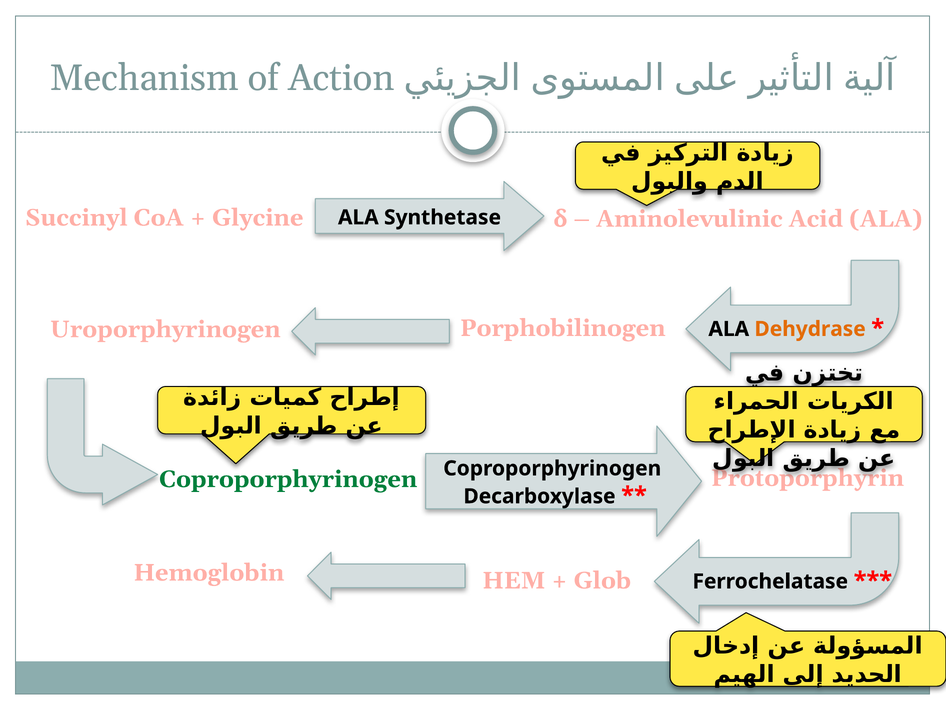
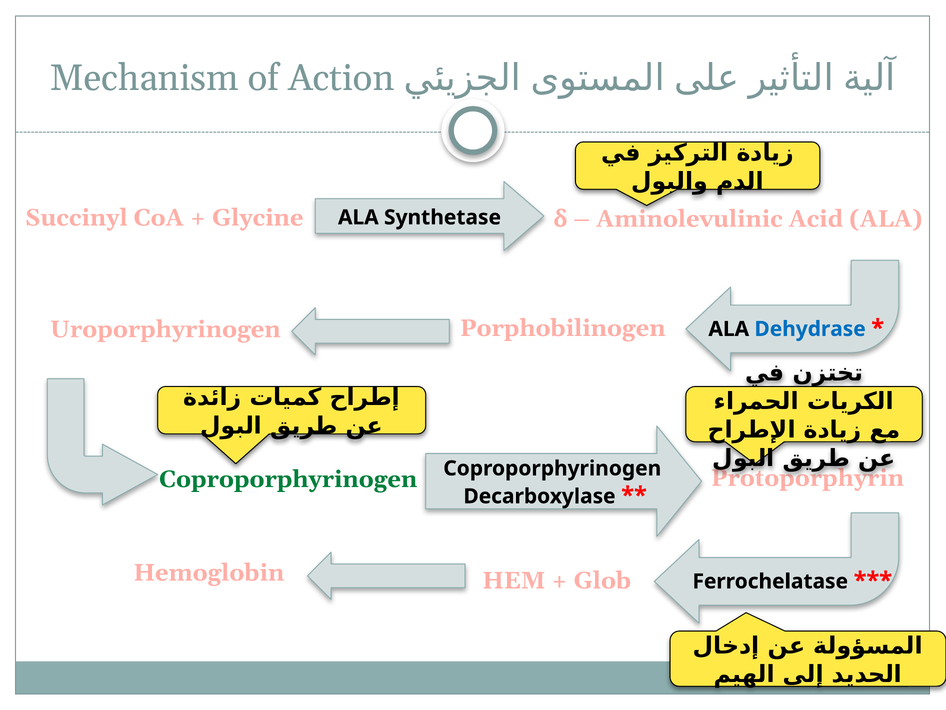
Dehydrase colour: orange -> blue
